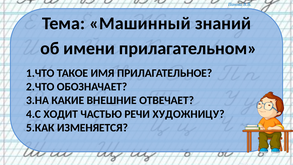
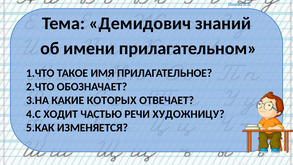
Машинный: Машинный -> Демидович
ВНЕШНИЕ: ВНЕШНИЕ -> КОТОРЫХ
